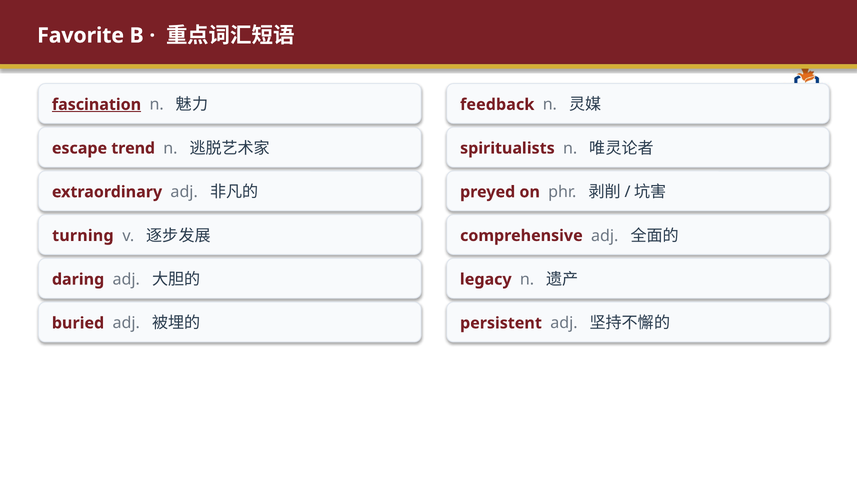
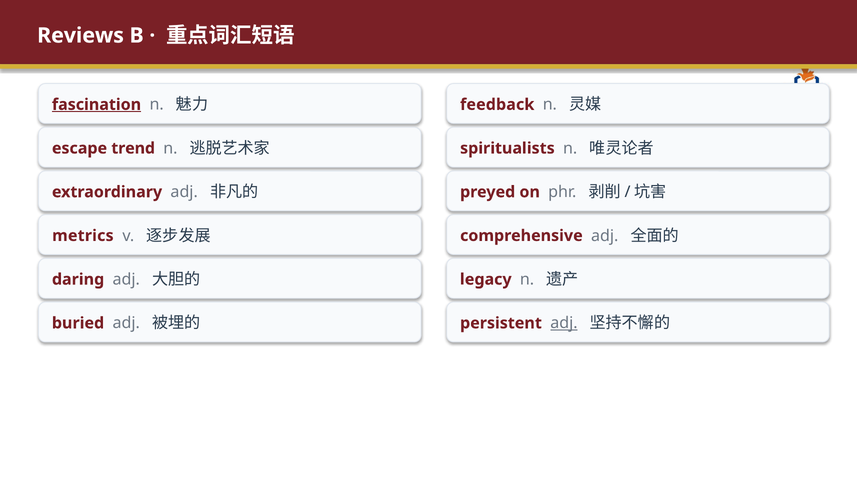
Favorite: Favorite -> Reviews
turning: turning -> metrics
adj at (564, 323) underline: none -> present
